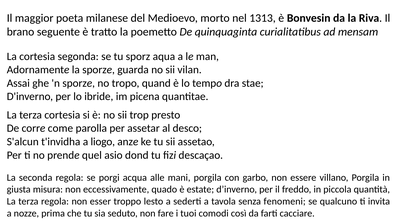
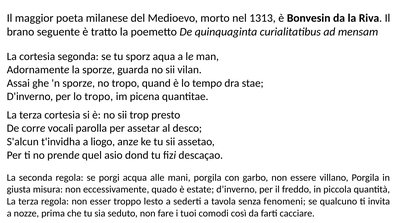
lo ibride: ibride -> tropo
come: come -> vocali
